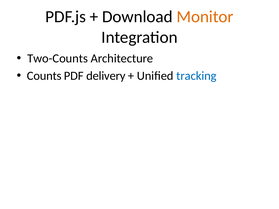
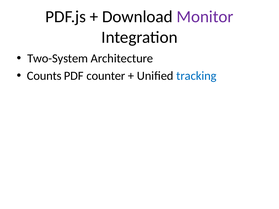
Monitor colour: orange -> purple
Two-Counts: Two-Counts -> Two-System
delivery: delivery -> counter
